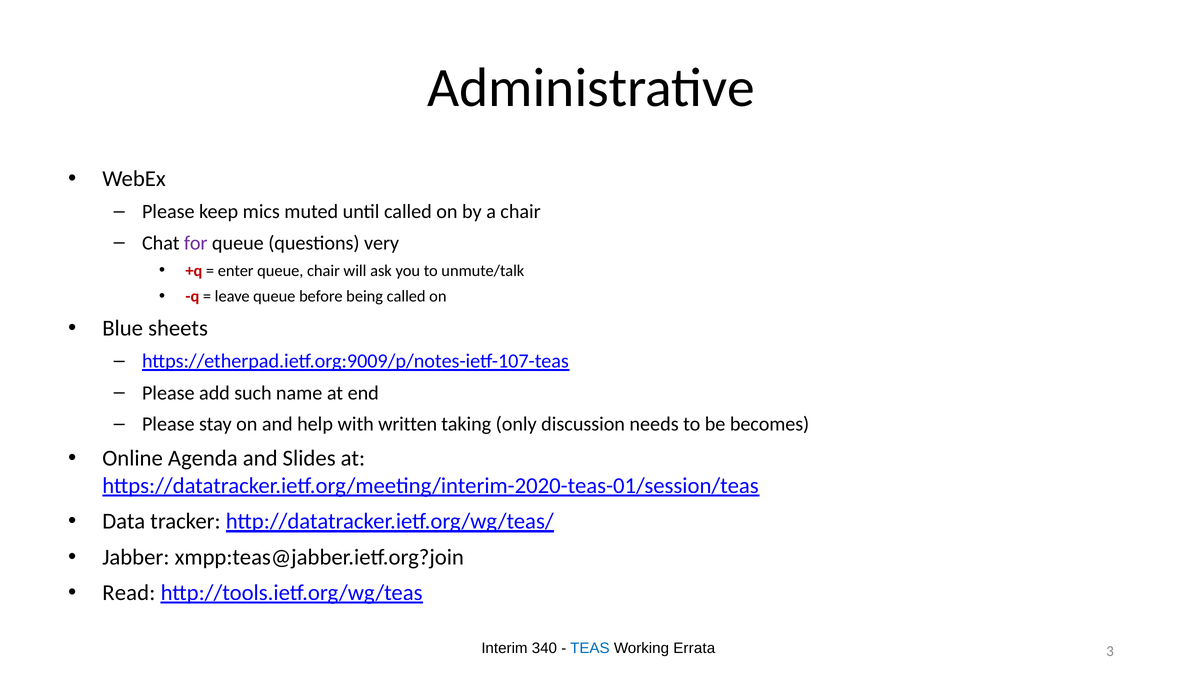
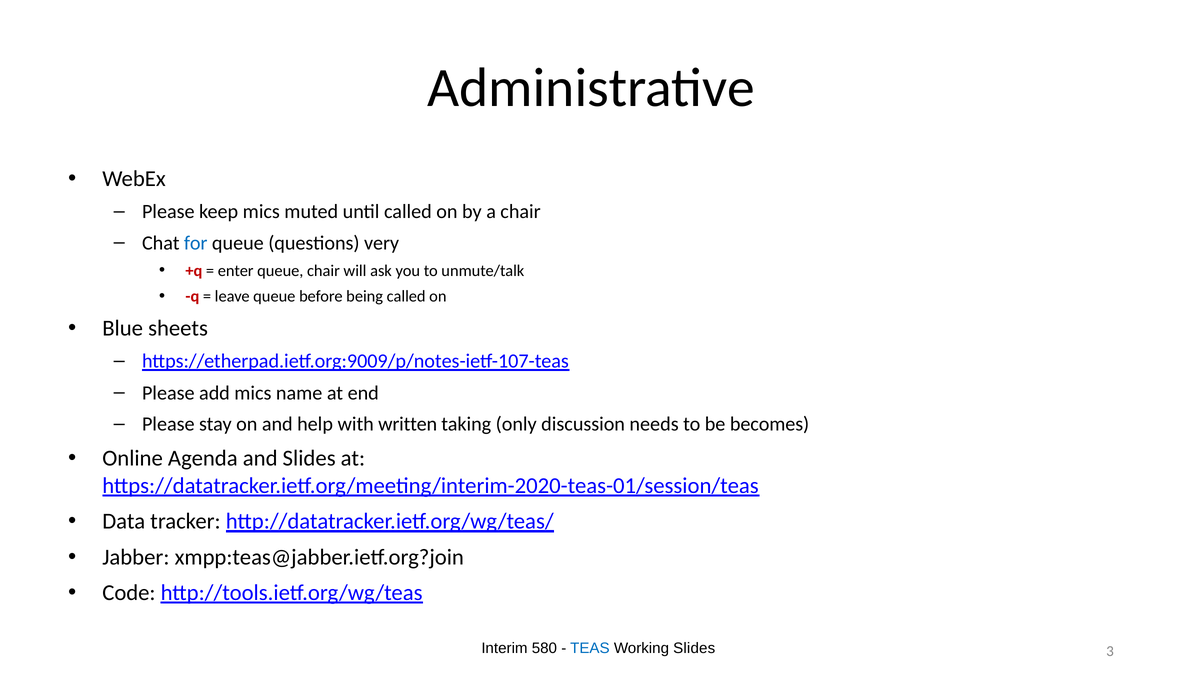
for colour: purple -> blue
add such: such -> mics
Read: Read -> Code
340: 340 -> 580
Working Errata: Errata -> Slides
